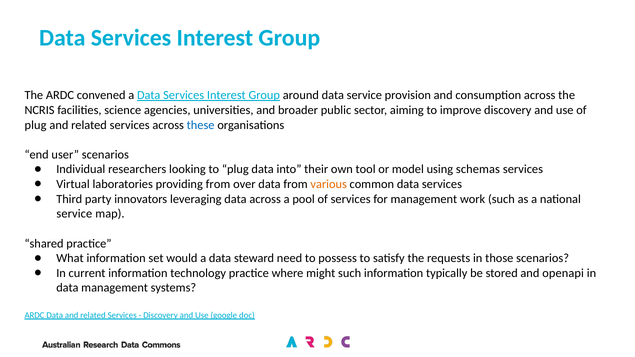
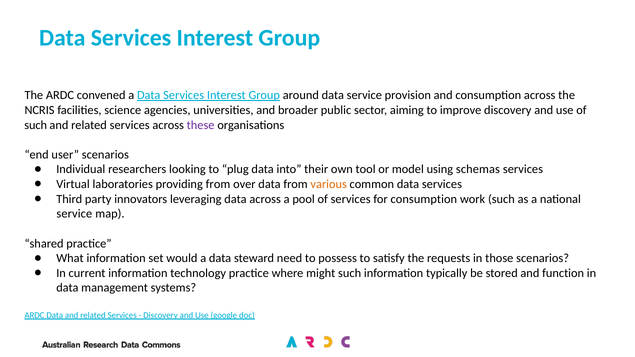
plug at (36, 125): plug -> such
these colour: blue -> purple
for management: management -> consumption
openapi: openapi -> function
